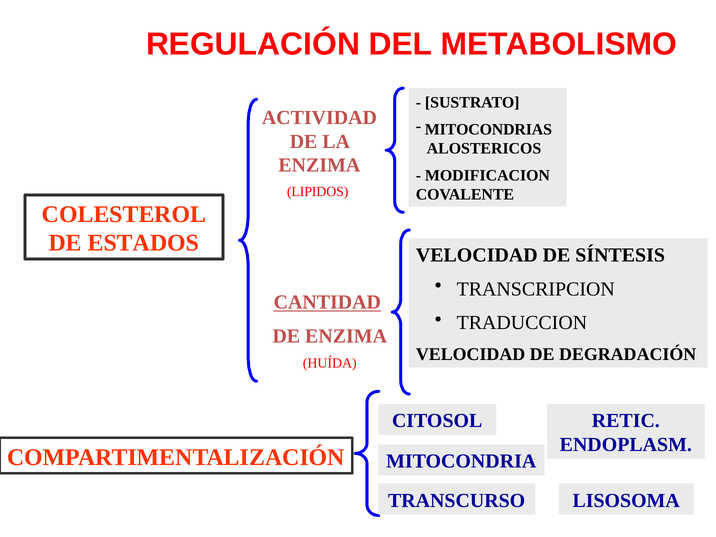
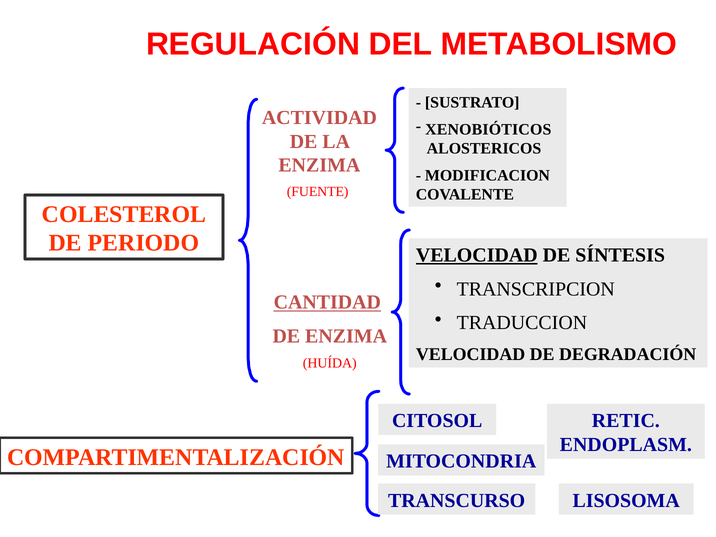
MITOCONDRIAS: MITOCONDRIAS -> XENOBIÓTICOS
LIPIDOS: LIPIDOS -> FUENTE
ESTADOS: ESTADOS -> PERIODO
VELOCIDAD at (477, 255) underline: none -> present
